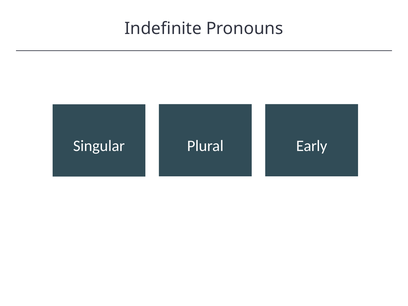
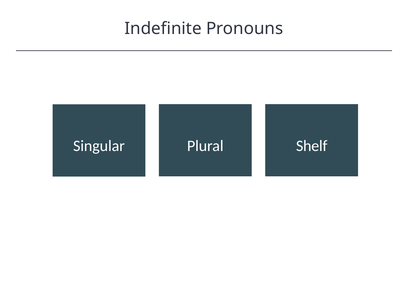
Early: Early -> Shelf
